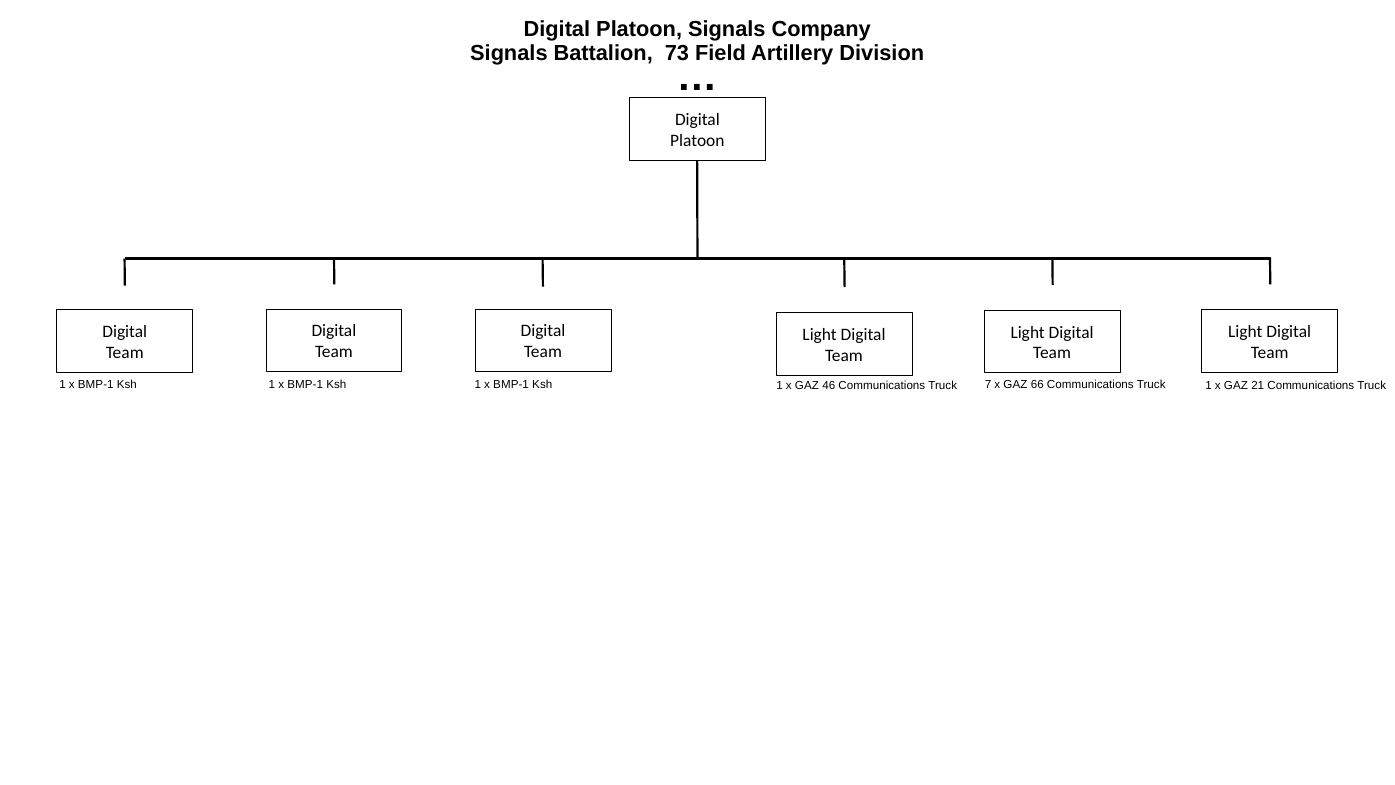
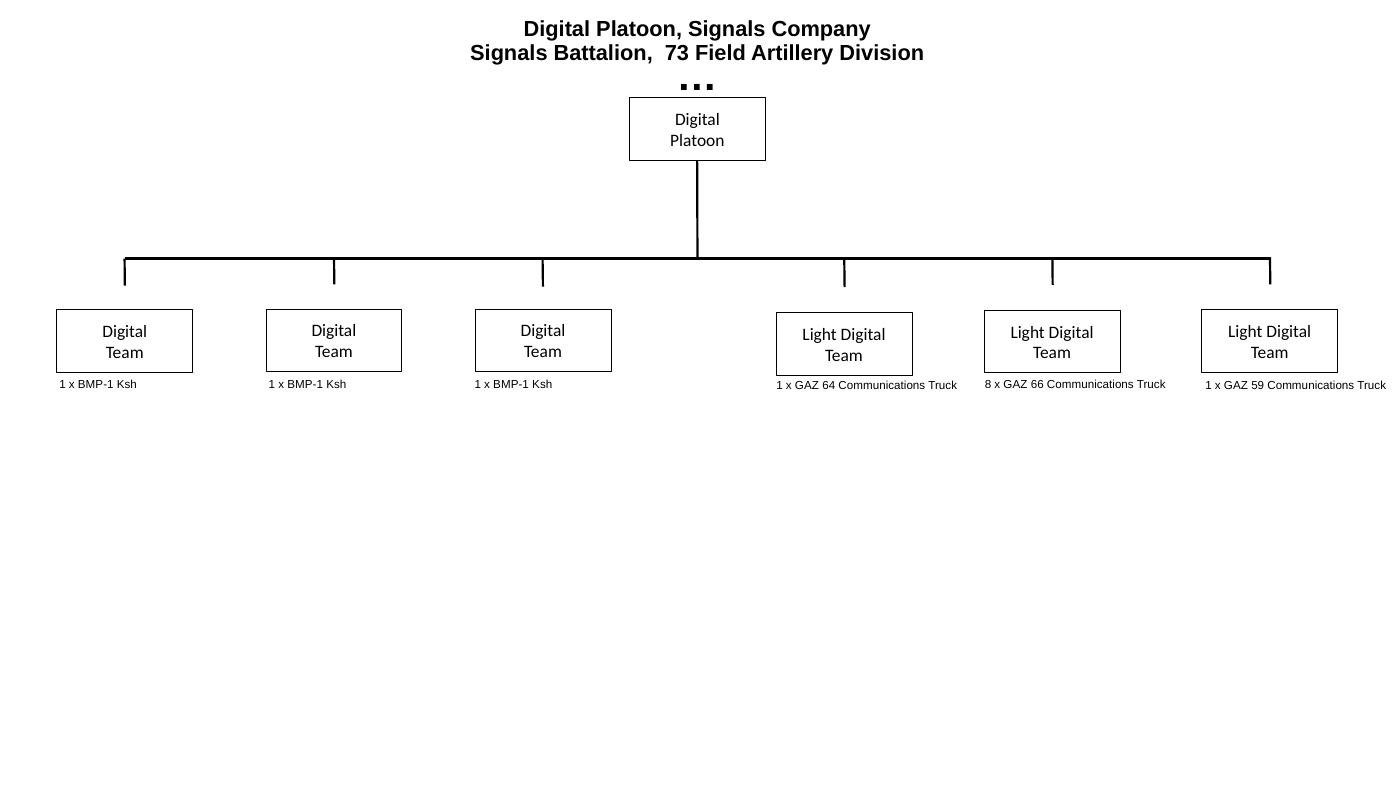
46: 46 -> 64
7: 7 -> 8
21: 21 -> 59
